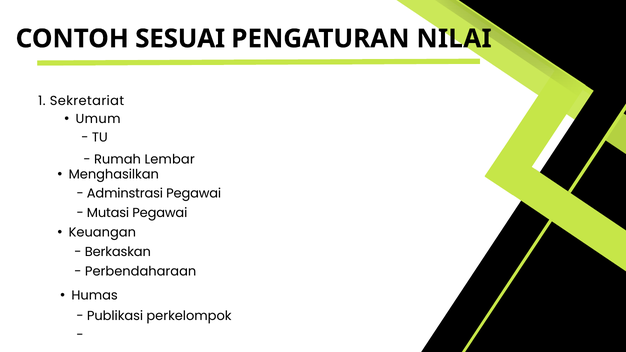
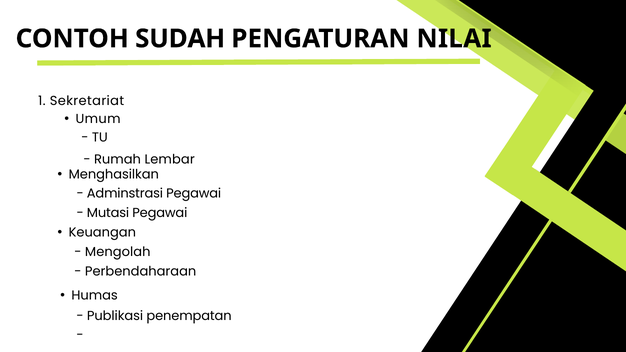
SESUAI: SESUAI -> SUDAH
Berkaskan: Berkaskan -> Mengolah
perkelompok: perkelompok -> penempatan
